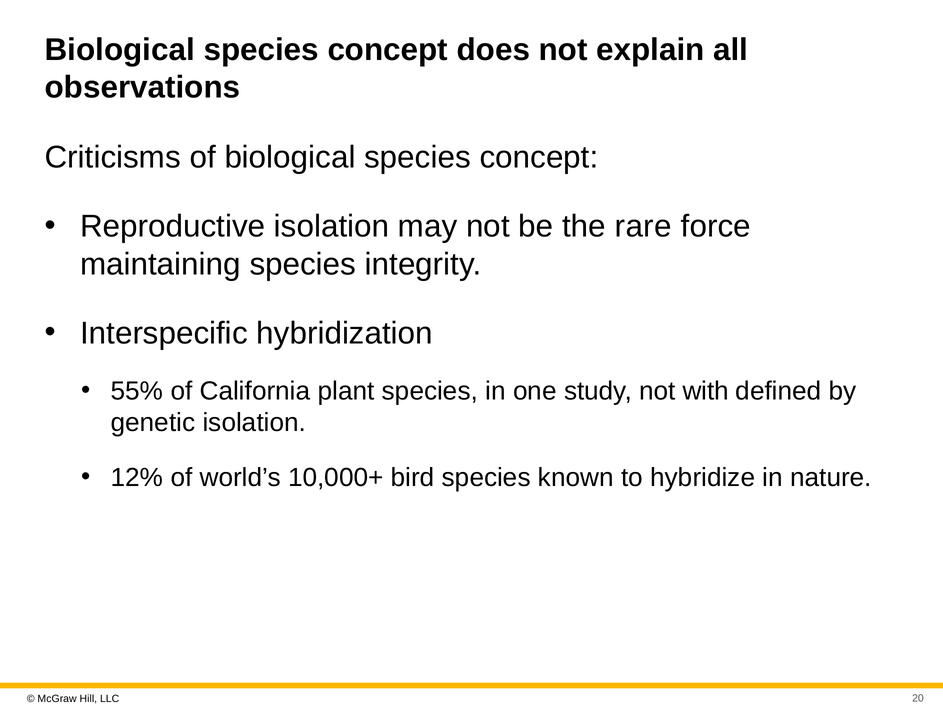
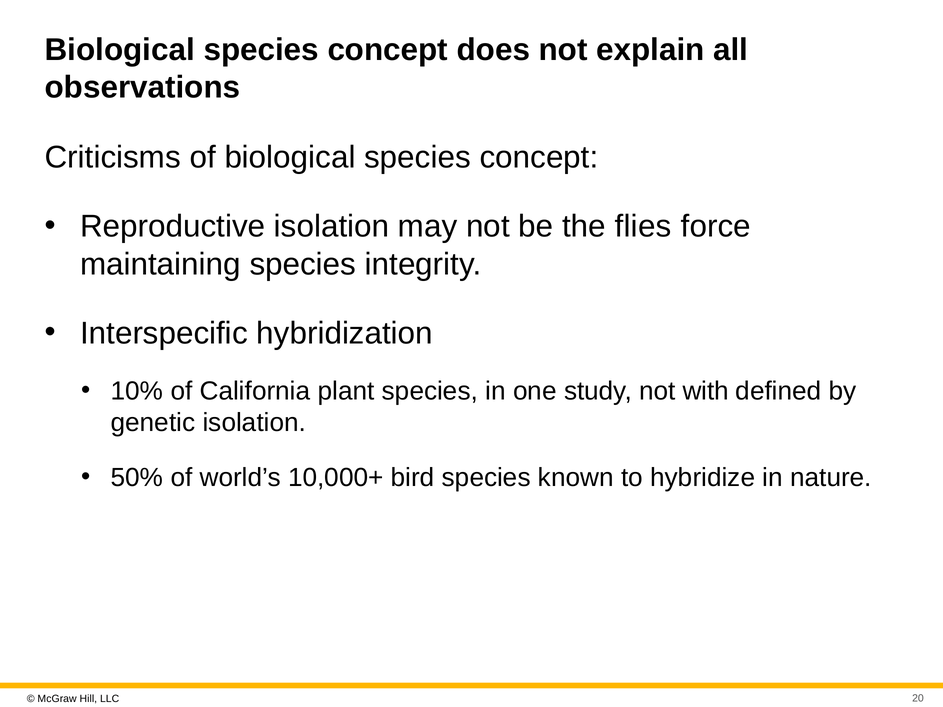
rare: rare -> flies
55%: 55% -> 10%
12%: 12% -> 50%
